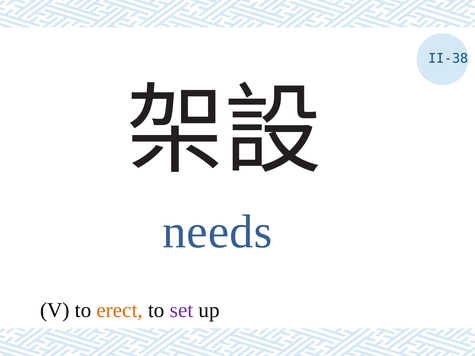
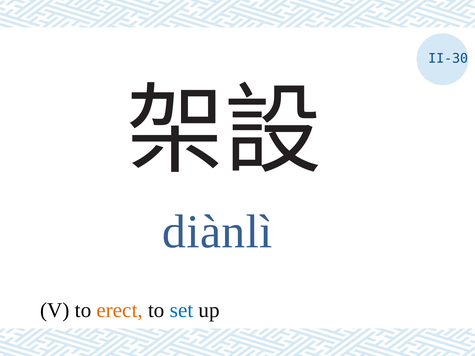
II-38: II-38 -> II-30
needs: needs -> diànlì
set colour: purple -> blue
